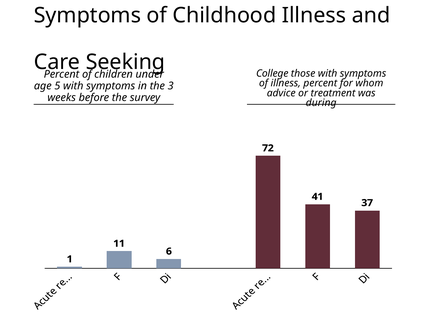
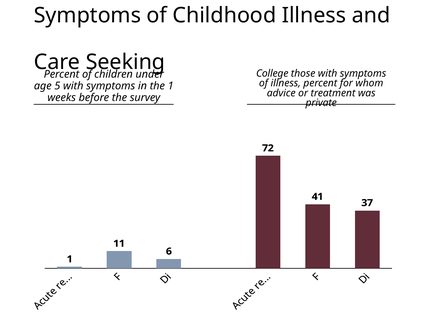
the 3: 3 -> 1
during: during -> private
